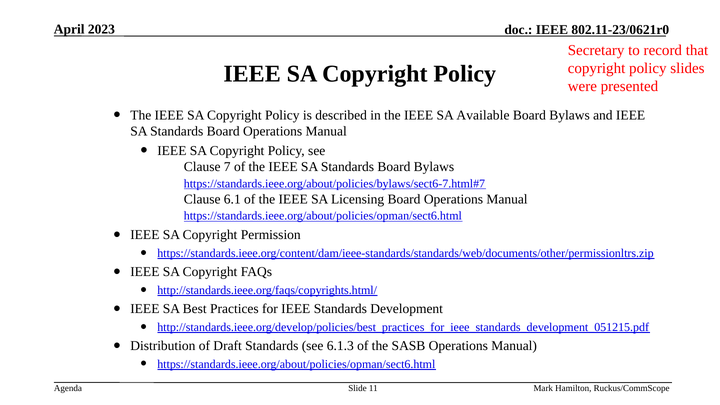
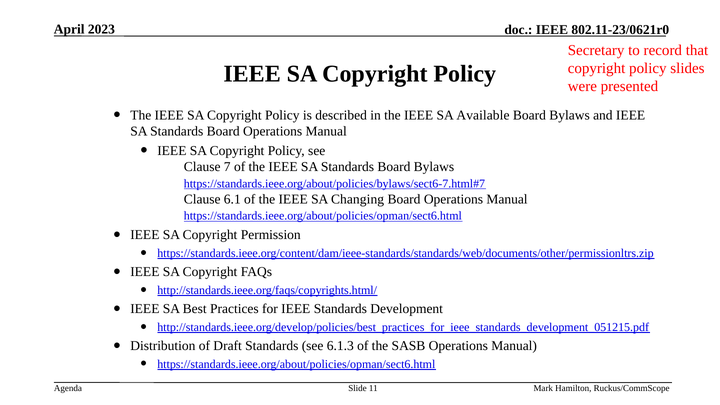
Licensing: Licensing -> Changing
